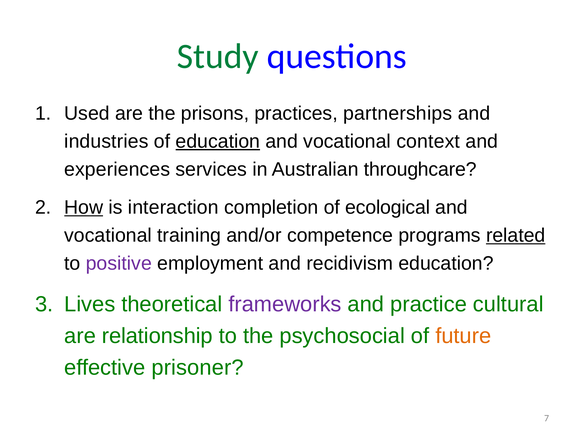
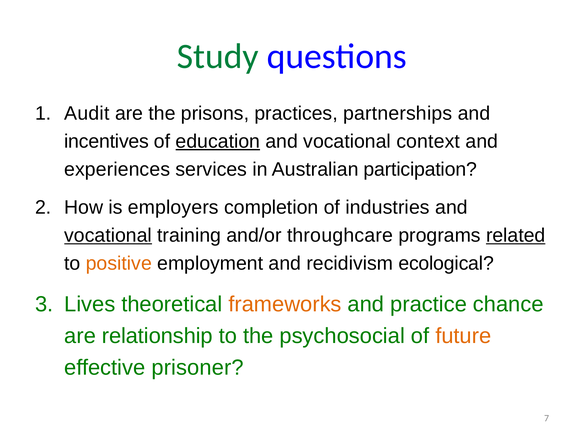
Used: Used -> Audit
industries: industries -> incentives
throughcare: throughcare -> participation
How underline: present -> none
interaction: interaction -> employers
ecological: ecological -> industries
vocational at (108, 235) underline: none -> present
competence: competence -> throughcare
positive colour: purple -> orange
recidivism education: education -> ecological
frameworks colour: purple -> orange
cultural: cultural -> chance
